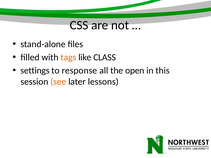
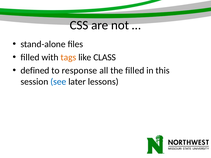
settings: settings -> defined
the open: open -> filled
see colour: orange -> blue
